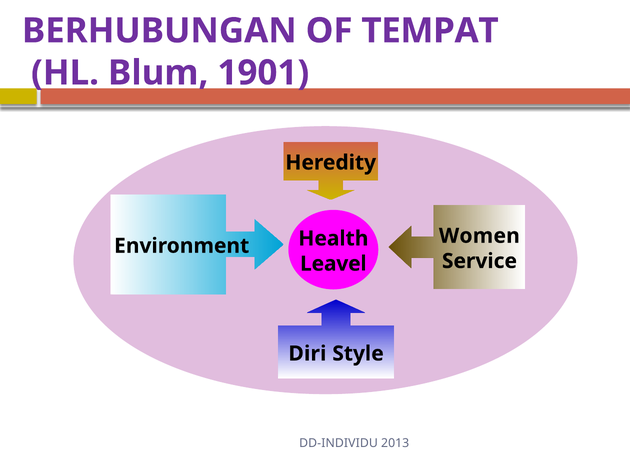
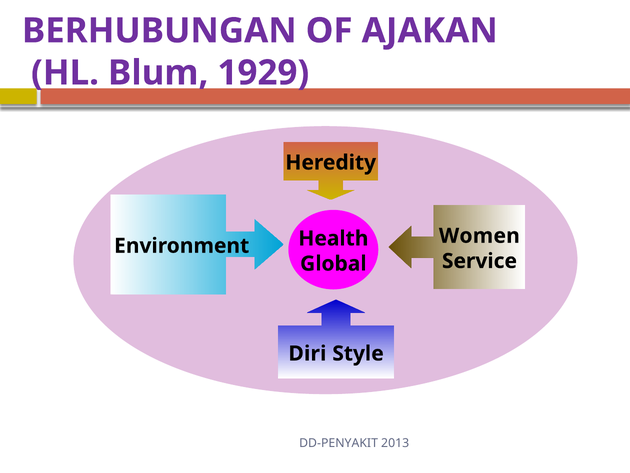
TEMPAT: TEMPAT -> AJAKAN
1901: 1901 -> 1929
Leavel: Leavel -> Global
DD-INDIVIDU: DD-INDIVIDU -> DD-PENYAKIT
